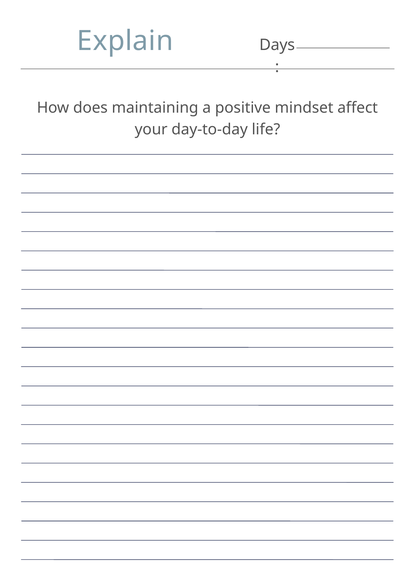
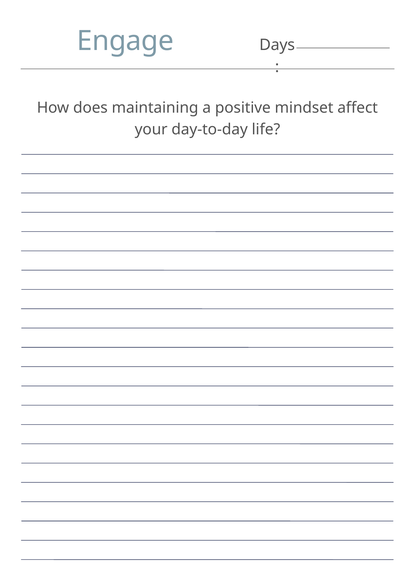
Explain: Explain -> Engage
